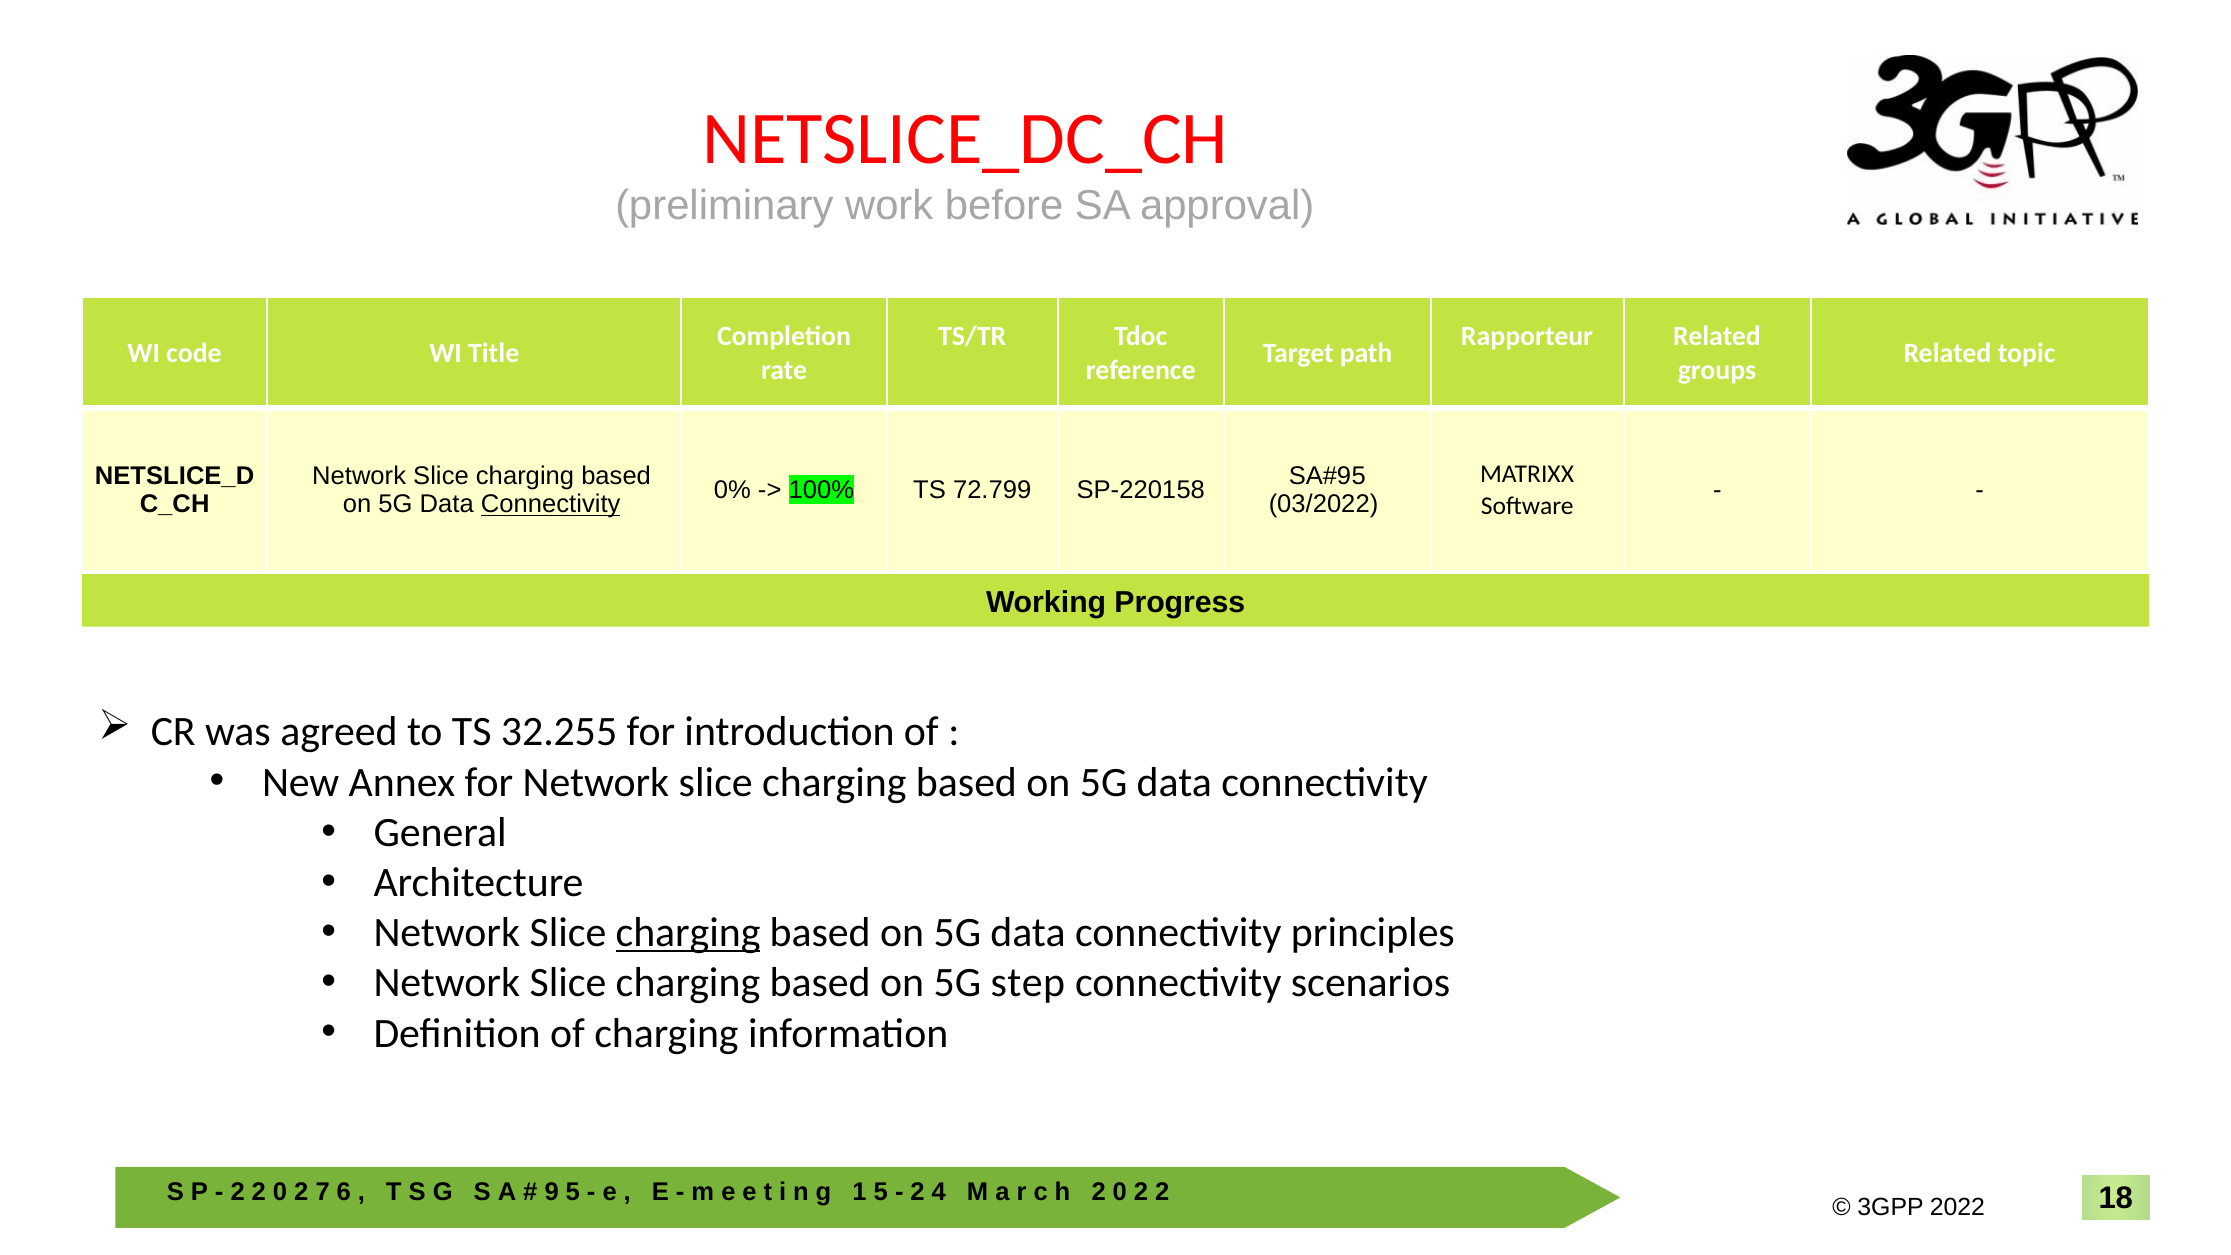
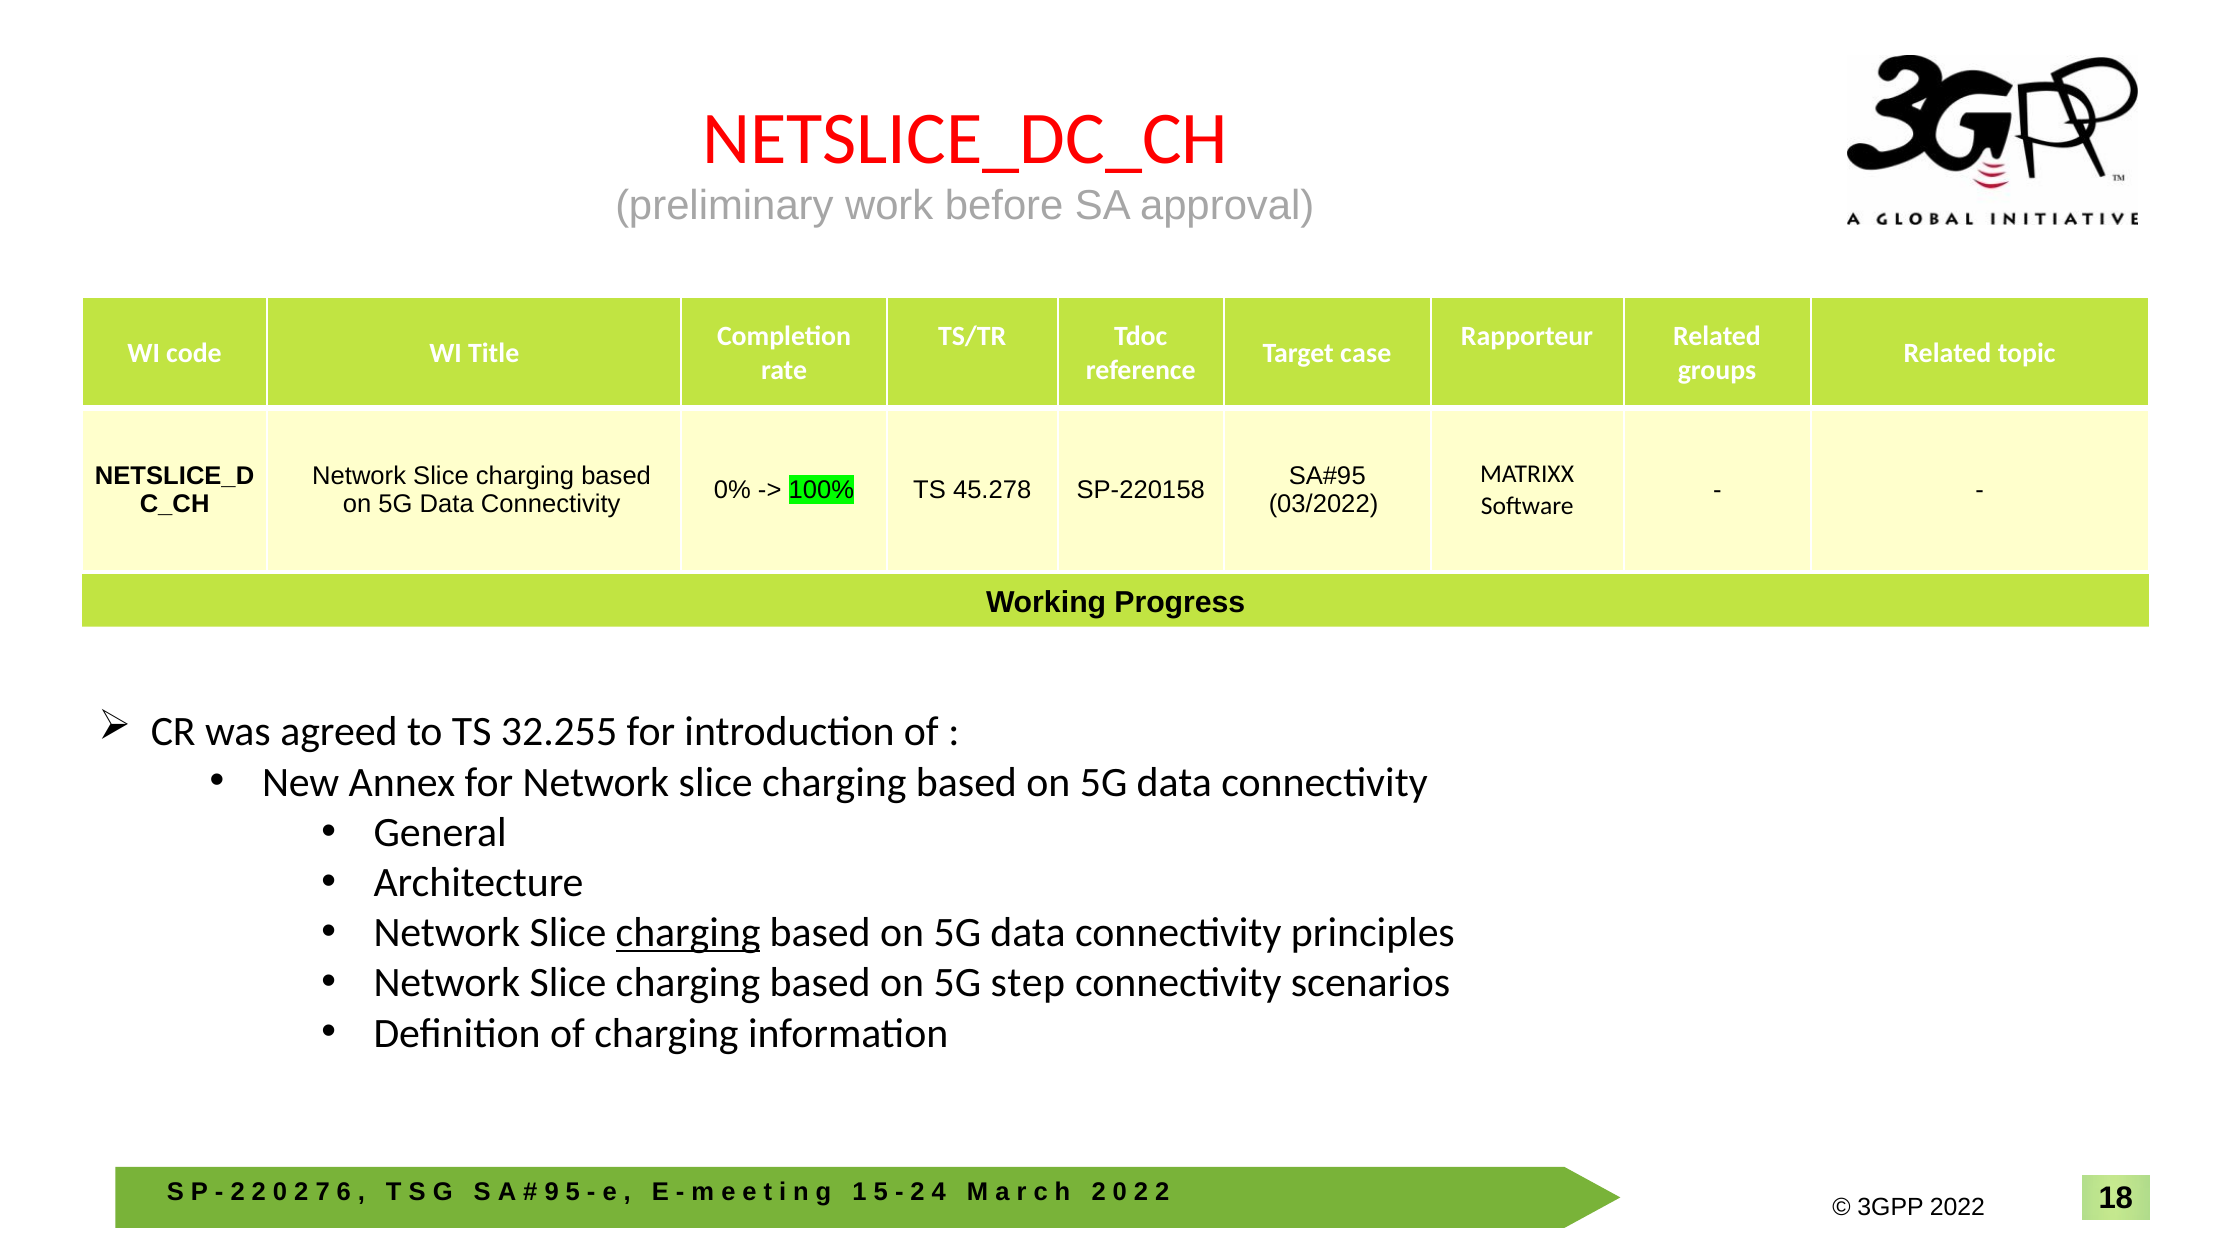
path: path -> case
72.799: 72.799 -> 45.278
Connectivity at (551, 504) underline: present -> none
